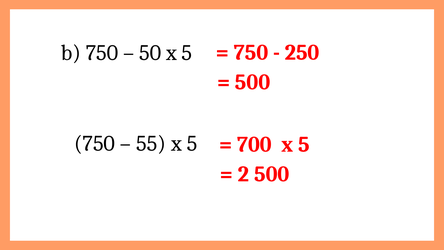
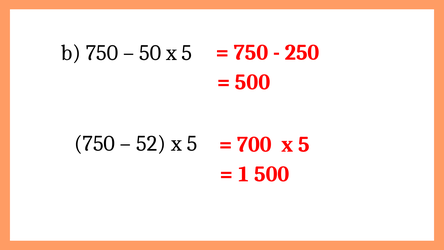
55: 55 -> 52
2: 2 -> 1
